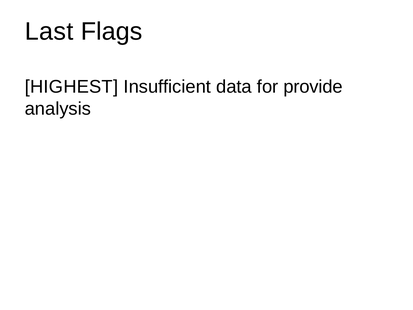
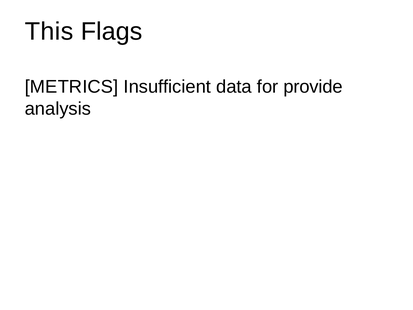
Last: Last -> This
HIGHEST: HIGHEST -> METRICS
